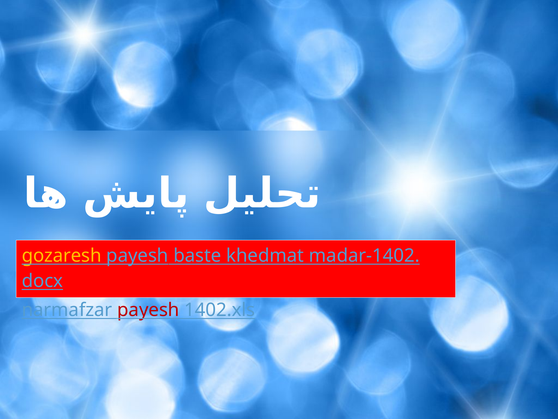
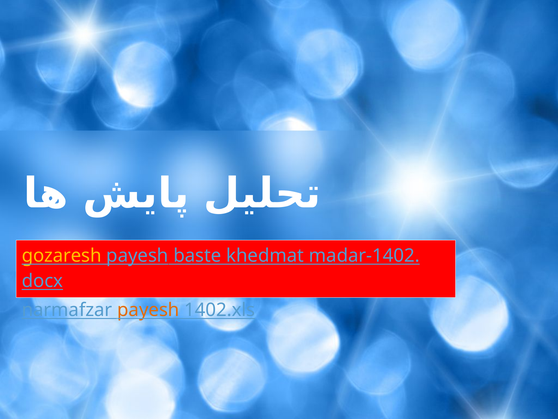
payesh at (148, 310) colour: red -> orange
